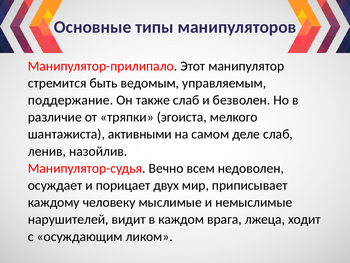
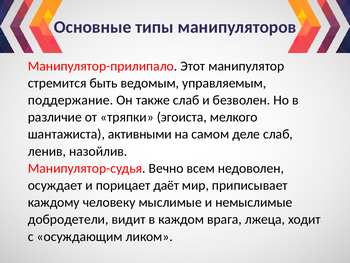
двух: двух -> даёт
нарушителей: нарушителей -> добродетели
